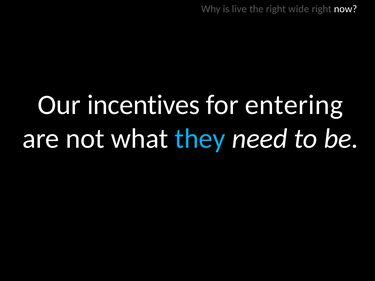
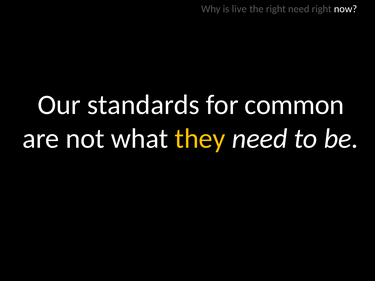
right wide: wide -> need
incentives: incentives -> standards
entering: entering -> common
they colour: light blue -> yellow
